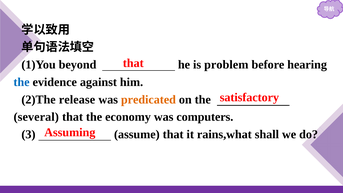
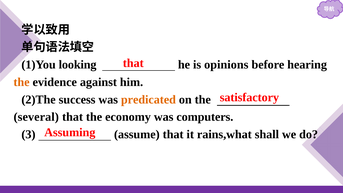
beyond: beyond -> looking
problem: problem -> opinions
the at (21, 82) colour: blue -> orange
release: release -> success
